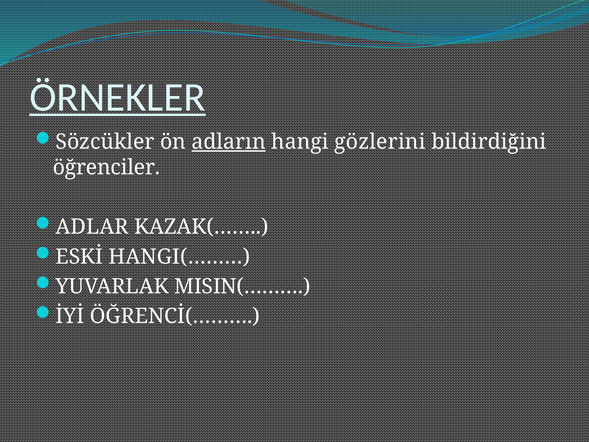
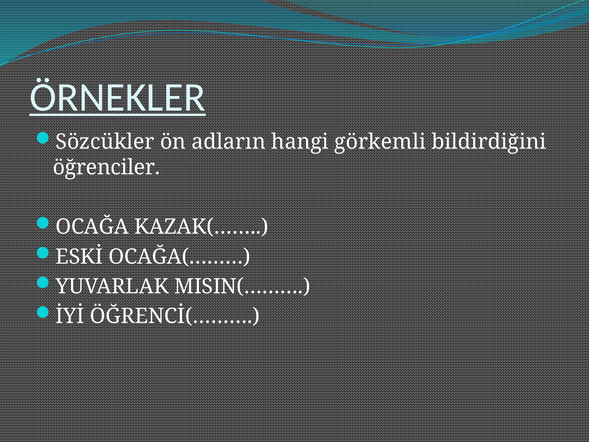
adların underline: present -> none
gözlerini: gözlerini -> görkemli
ADLAR: ADLAR -> OCAĞA
HANGI(………: HANGI(……… -> OCAĞA(………
